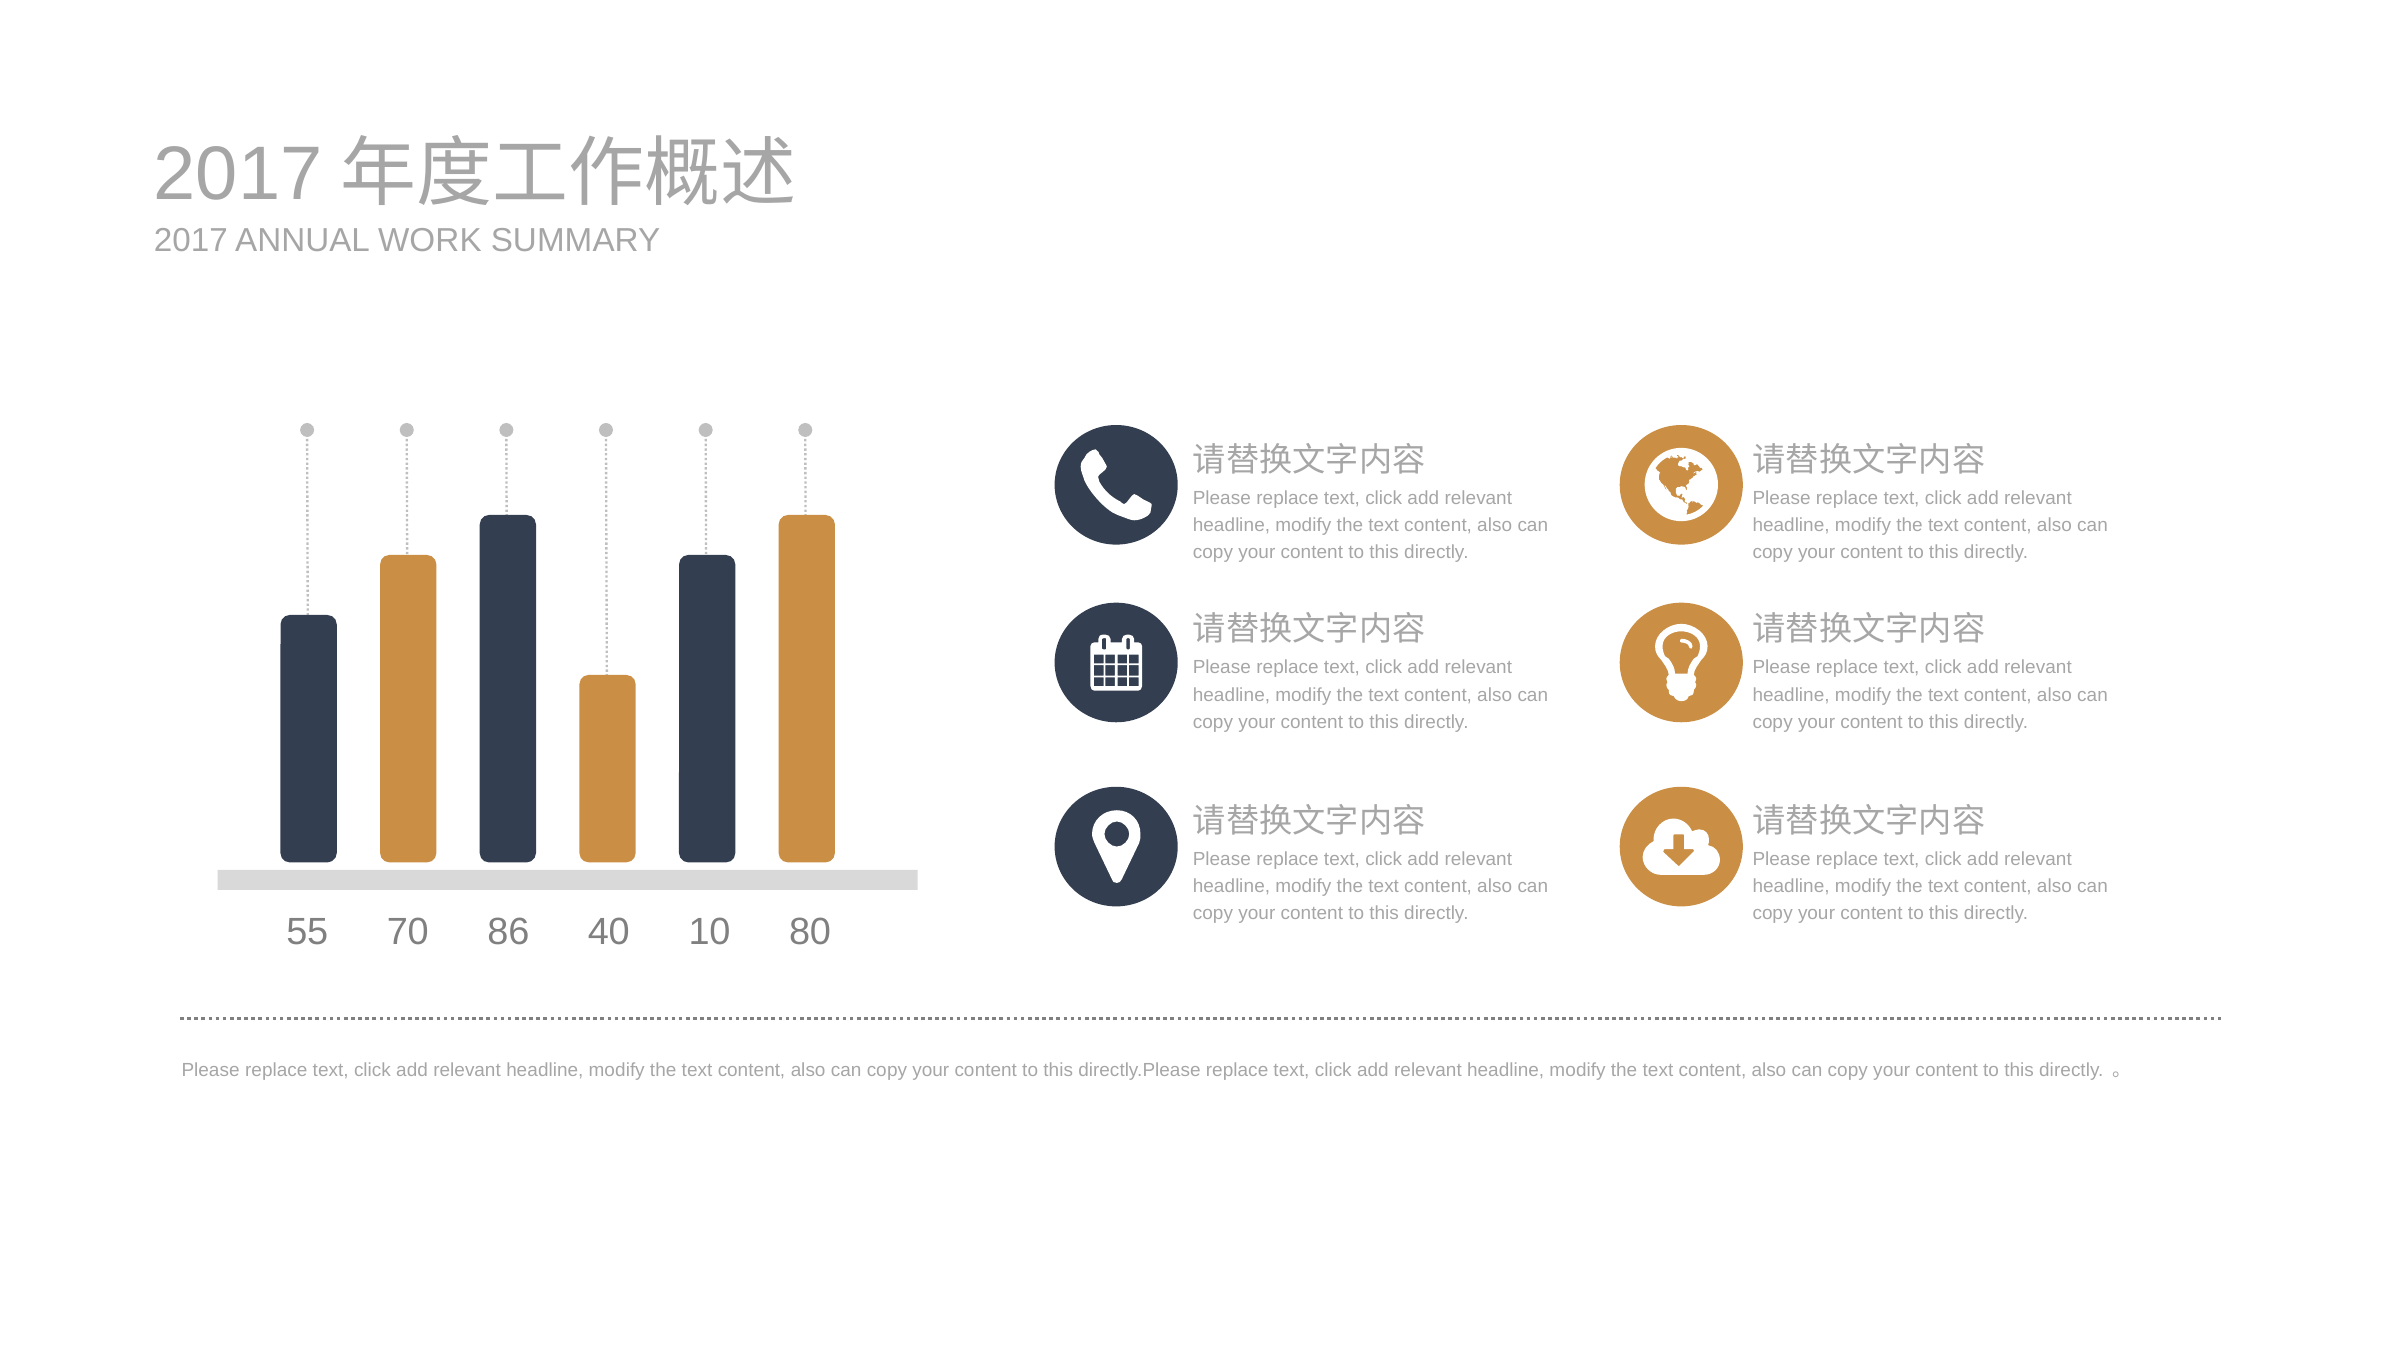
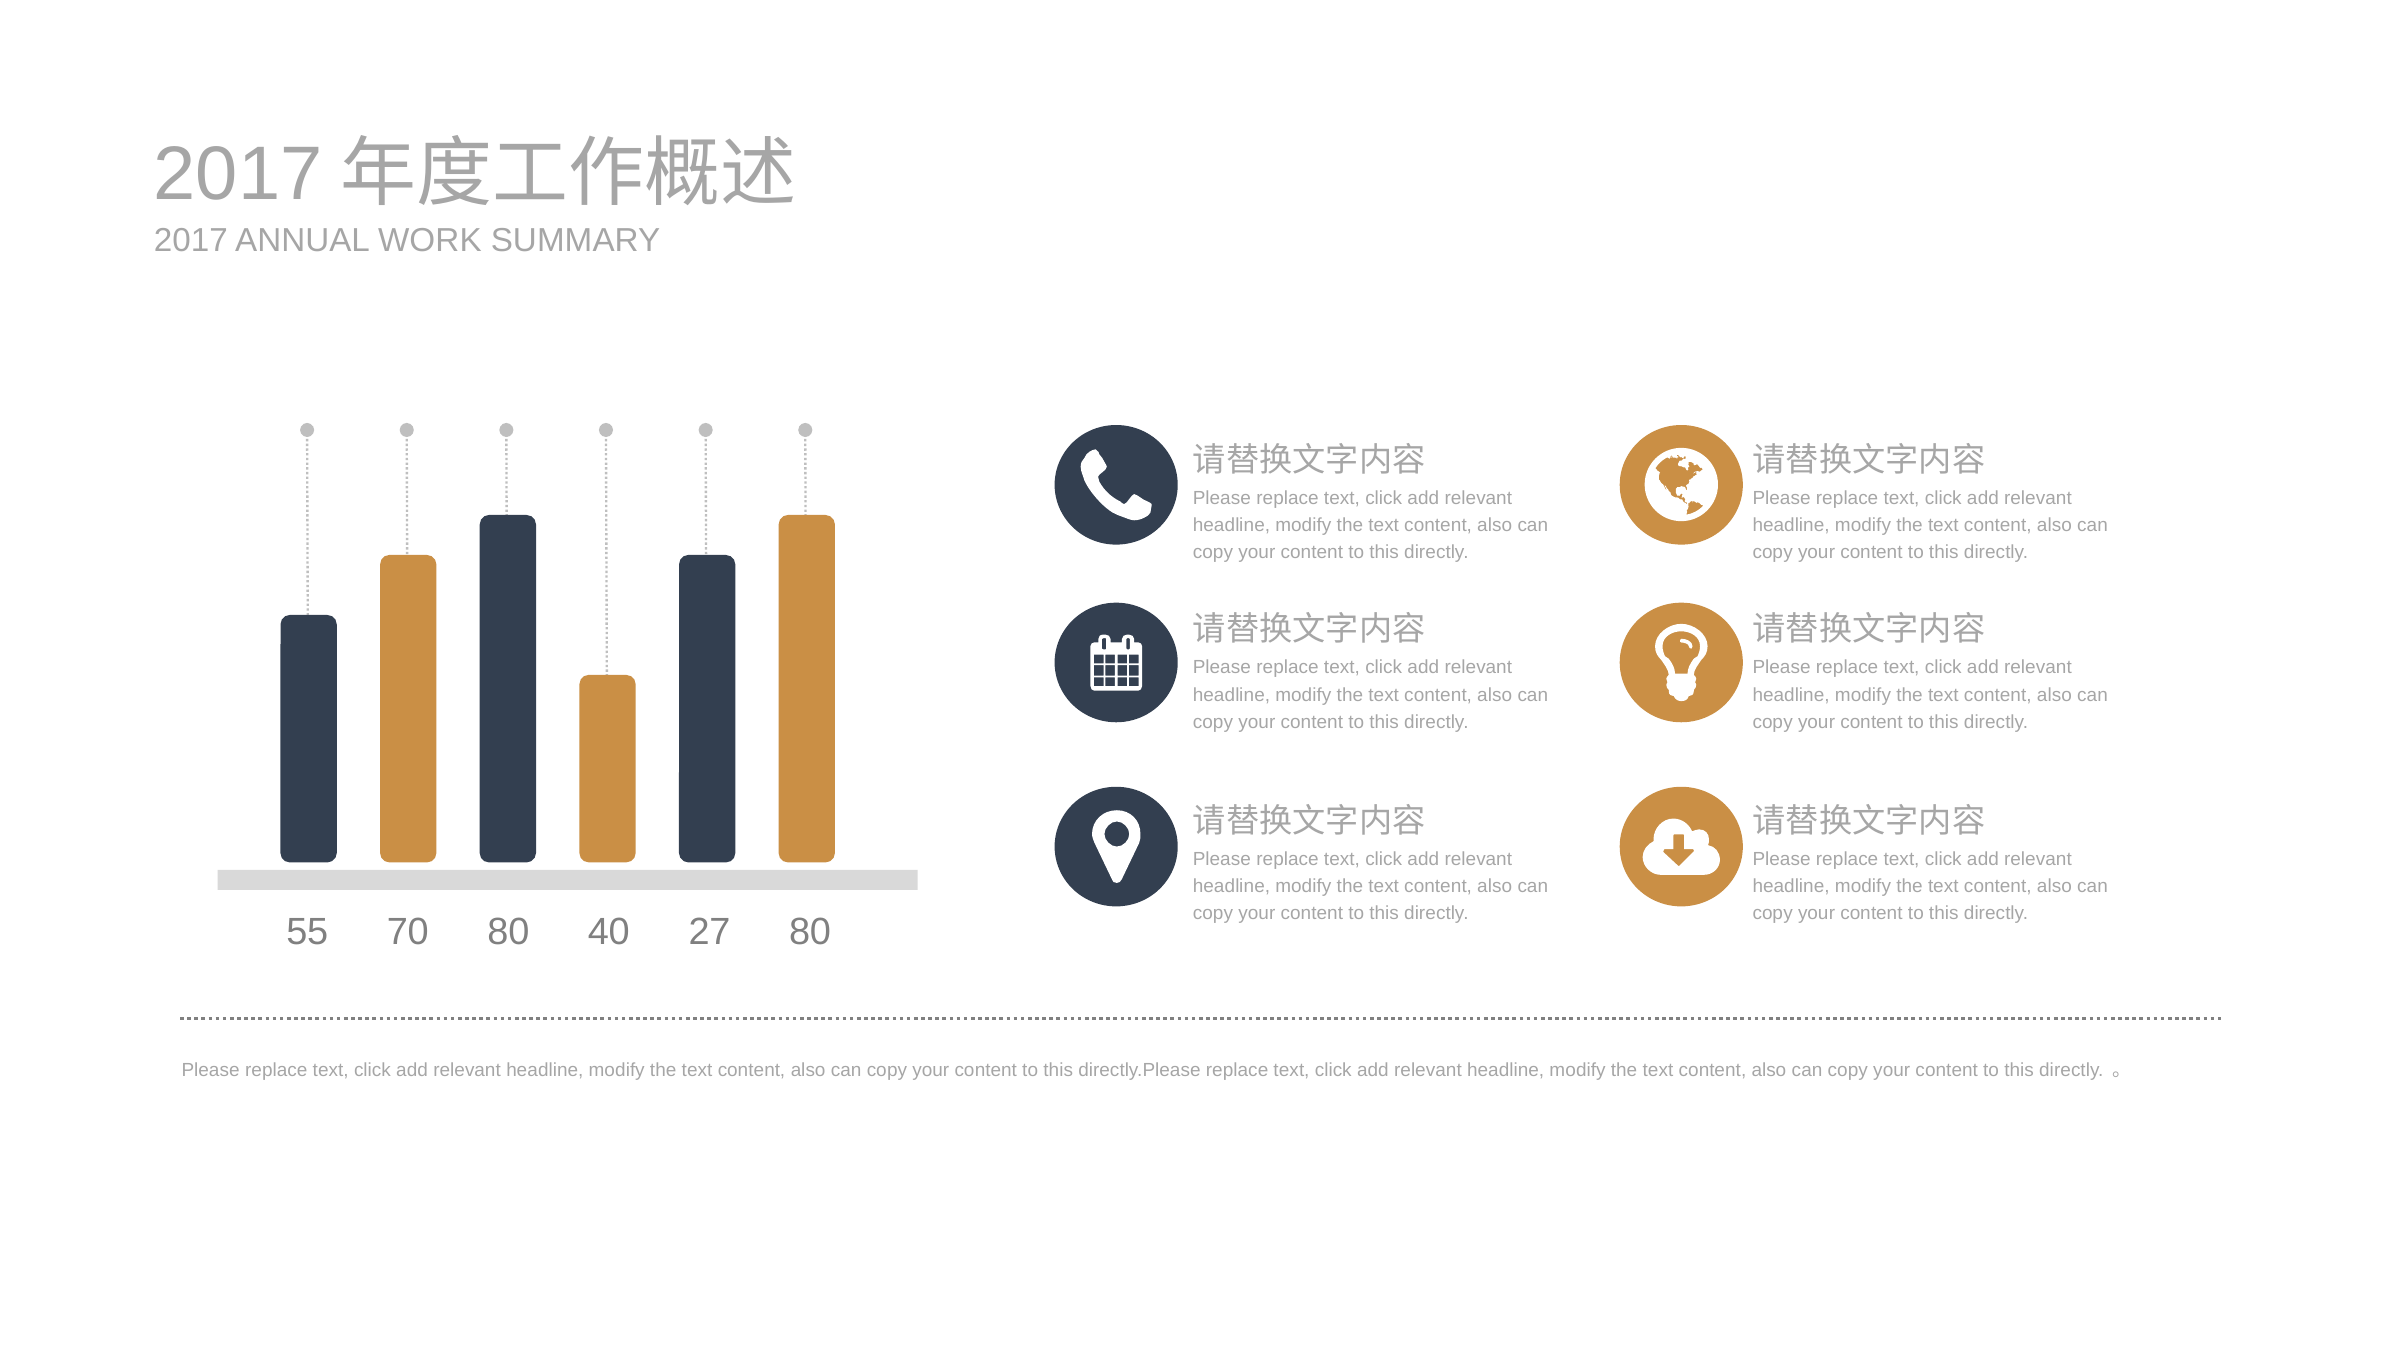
70 86: 86 -> 80
10: 10 -> 27
